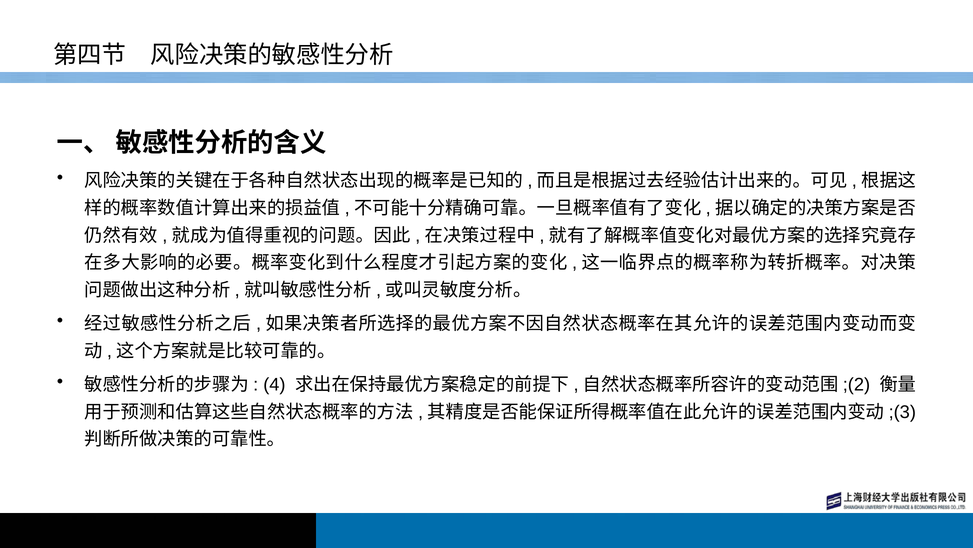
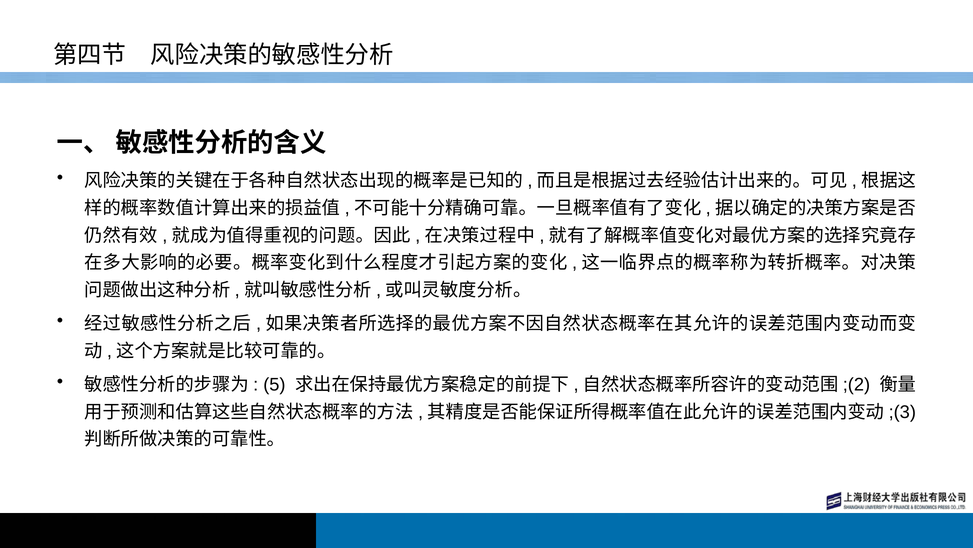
4: 4 -> 5
